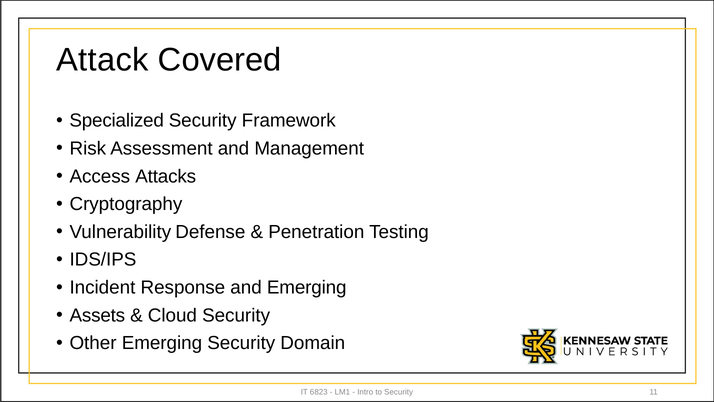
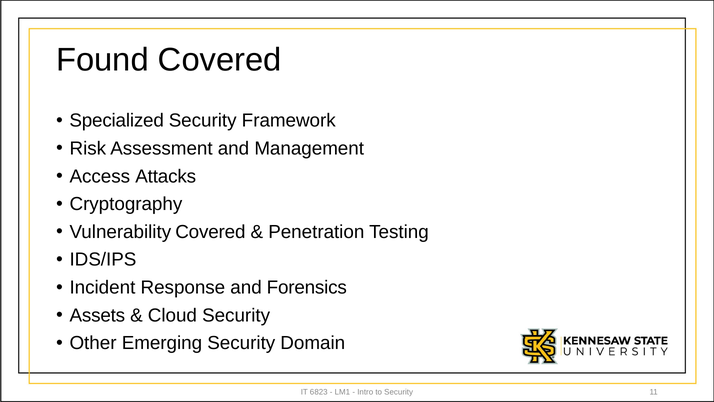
Attack: Attack -> Found
Vulnerability Defense: Defense -> Covered
and Emerging: Emerging -> Forensics
